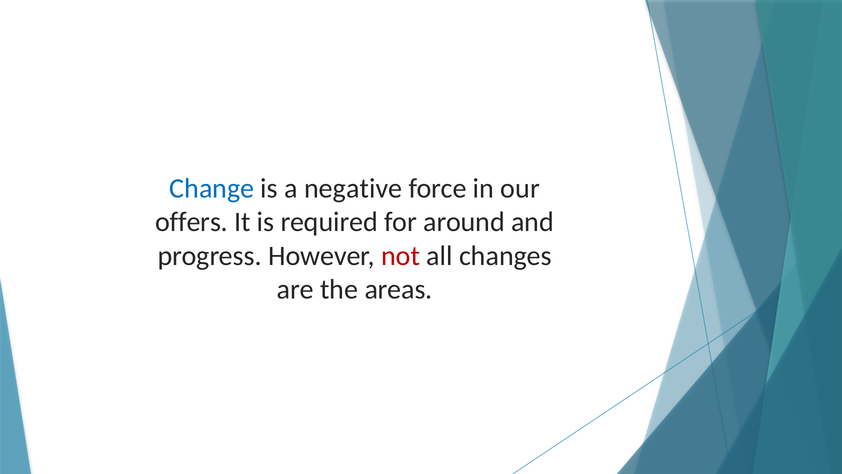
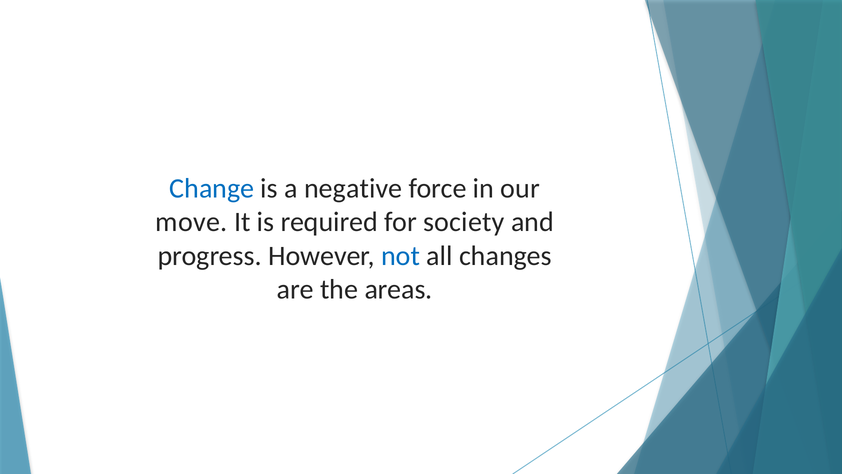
offers: offers -> move
around: around -> society
not colour: red -> blue
